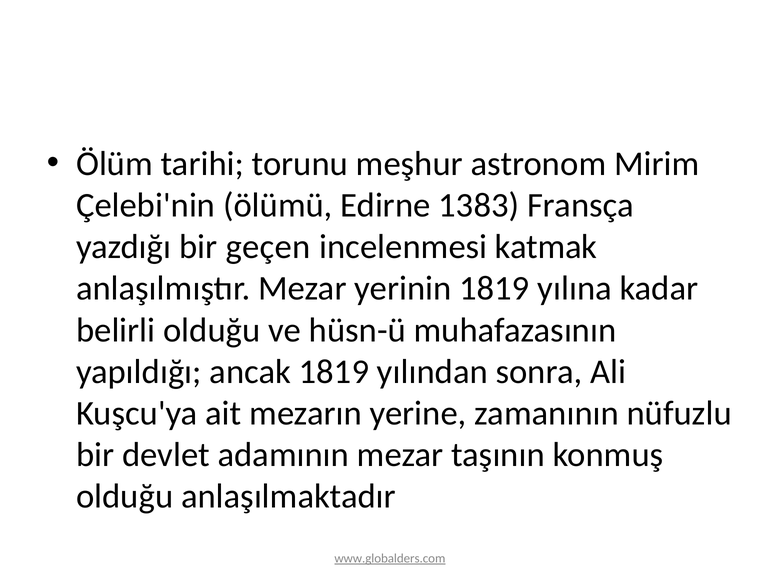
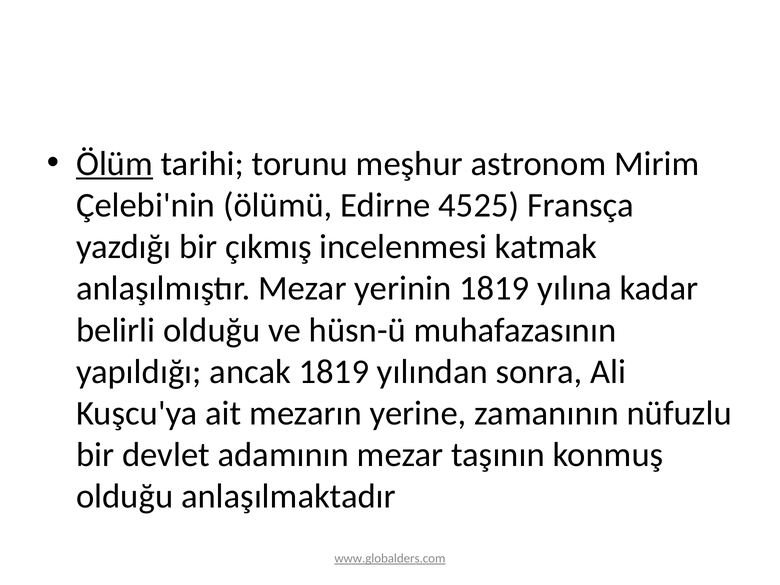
Ölüm underline: none -> present
1383: 1383 -> 4525
geçen: geçen -> çıkmış
